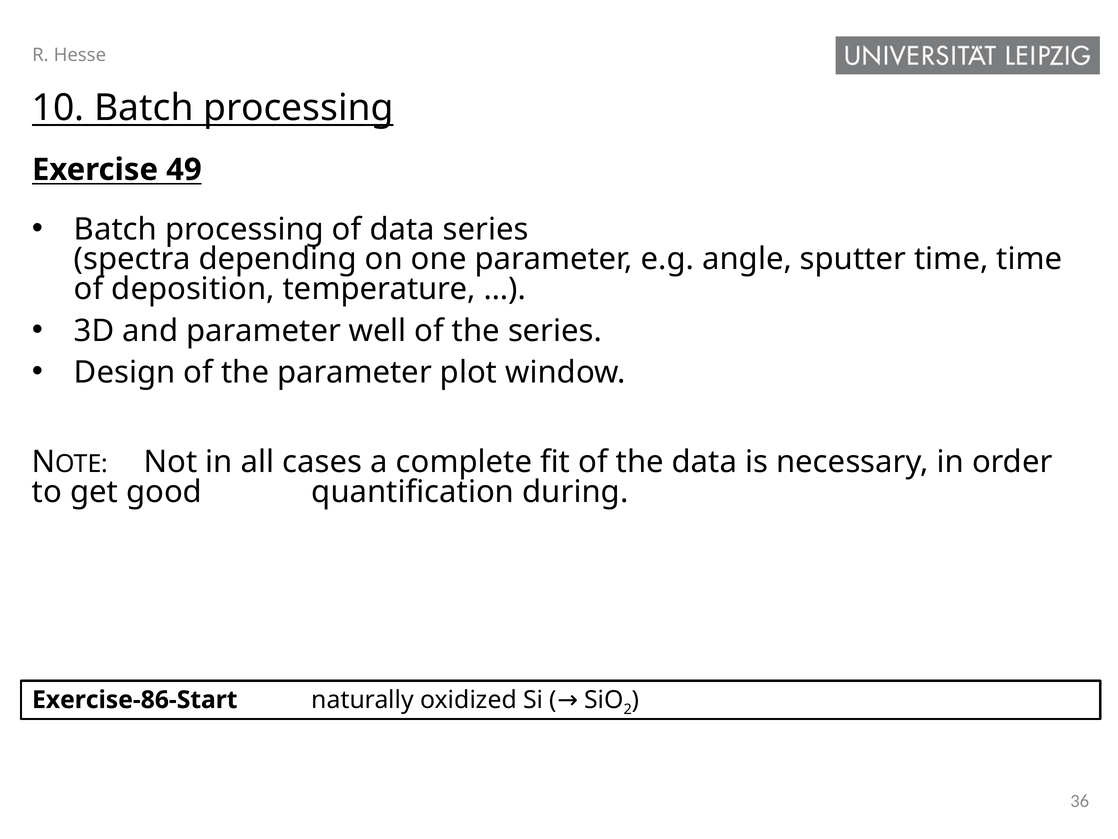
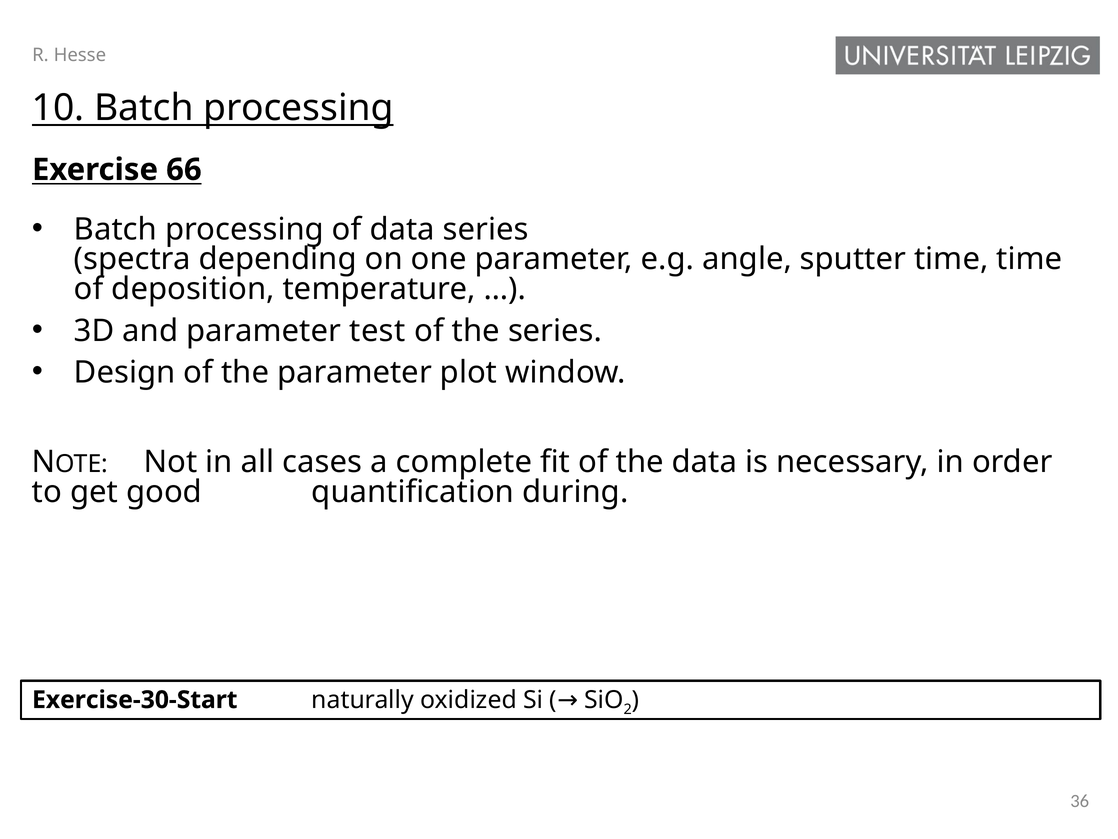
49: 49 -> 66
well: well -> test
Exercise-86-Start: Exercise-86-Start -> Exercise-30-Start
